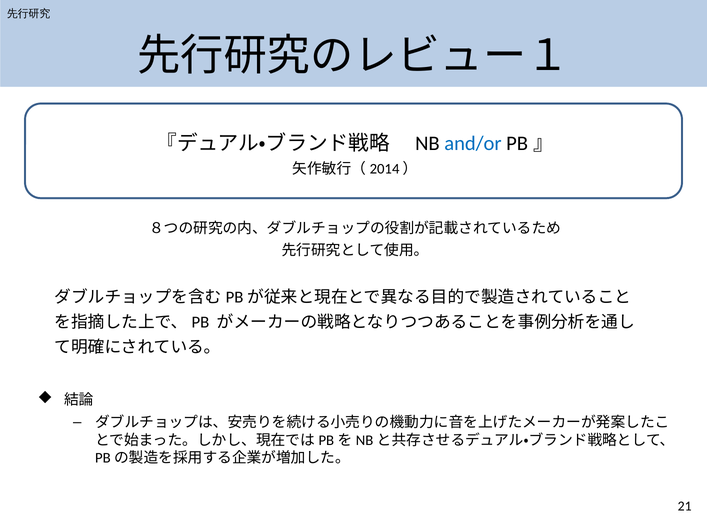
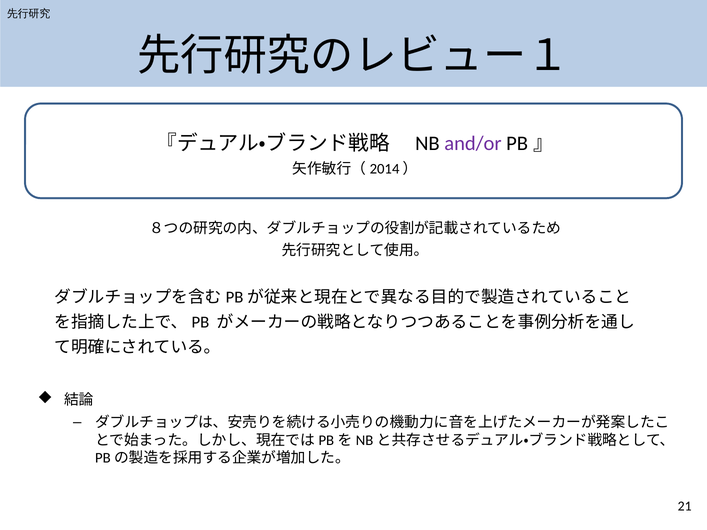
and/or colour: blue -> purple
